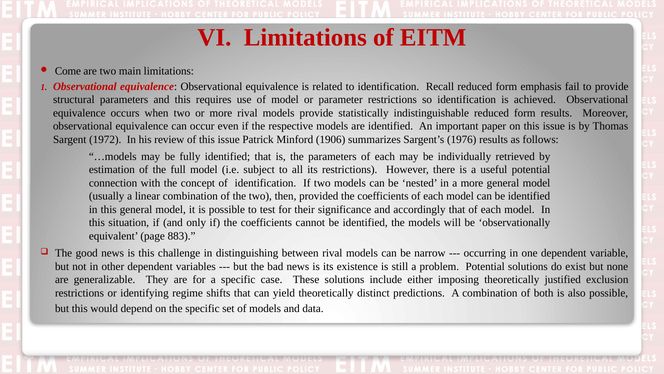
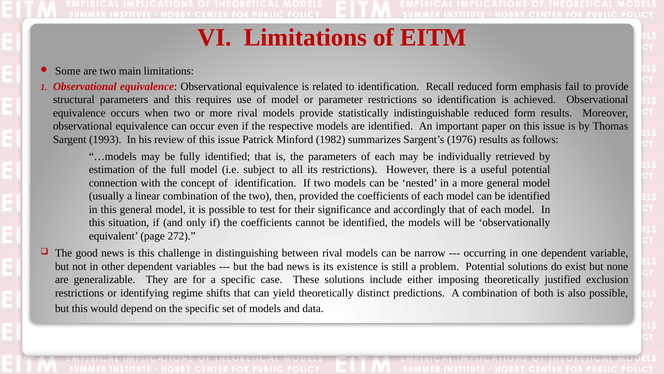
Come: Come -> Some
1972: 1972 -> 1993
1906: 1906 -> 1982
883: 883 -> 272
